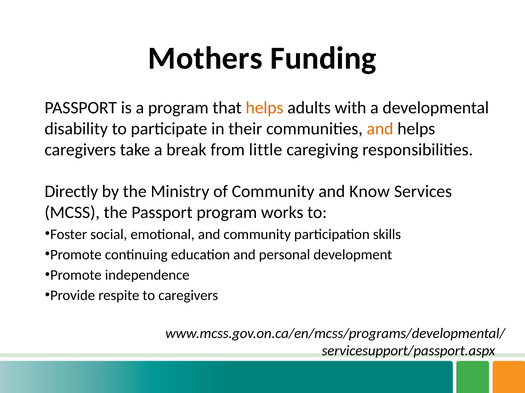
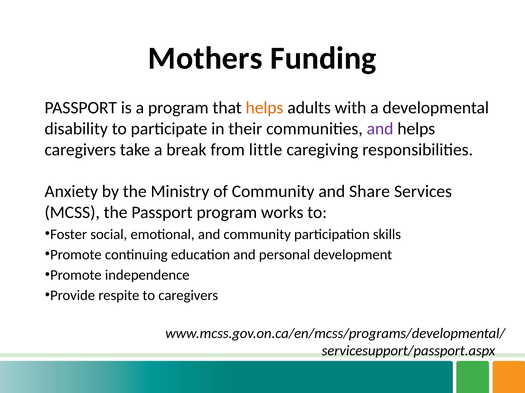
and at (380, 129) colour: orange -> purple
Directly: Directly -> Anxiety
Know: Know -> Share
